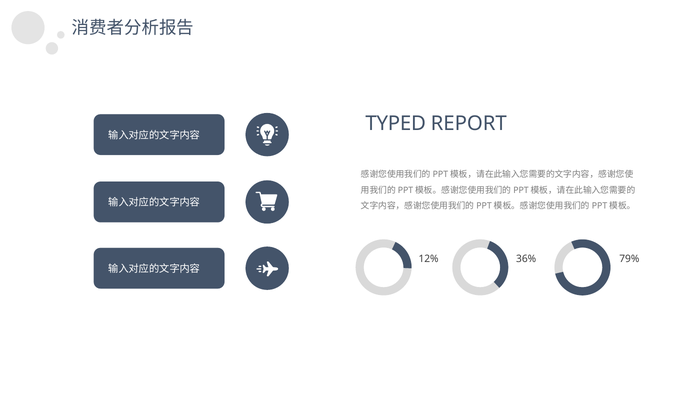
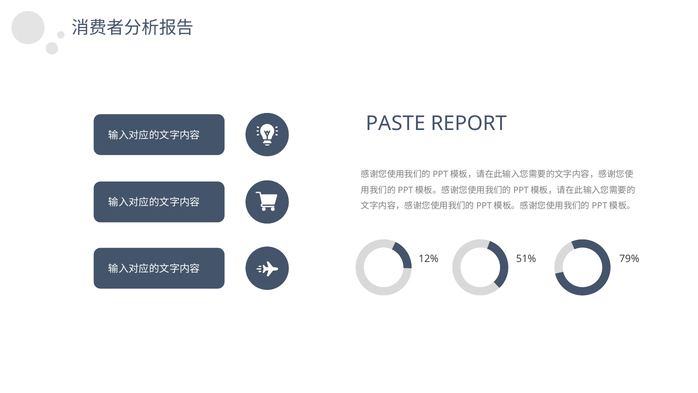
TYPED: TYPED -> PASTE
36%: 36% -> 51%
